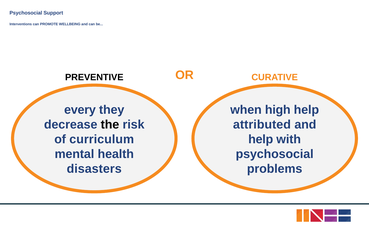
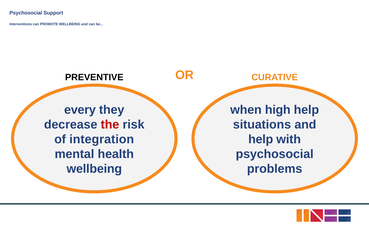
the colour: black -> red
attributed: attributed -> situations
curriculum: curriculum -> integration
disasters at (94, 169): disasters -> wellbeing
